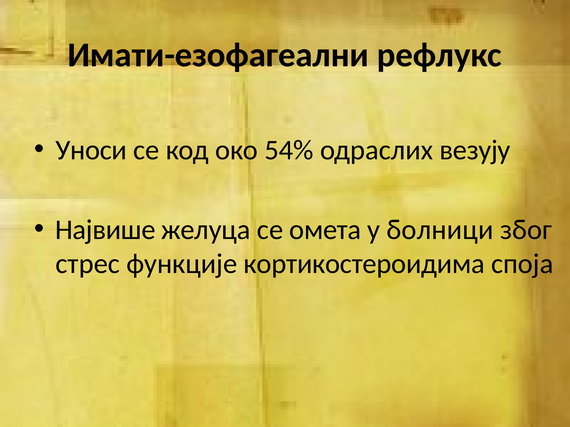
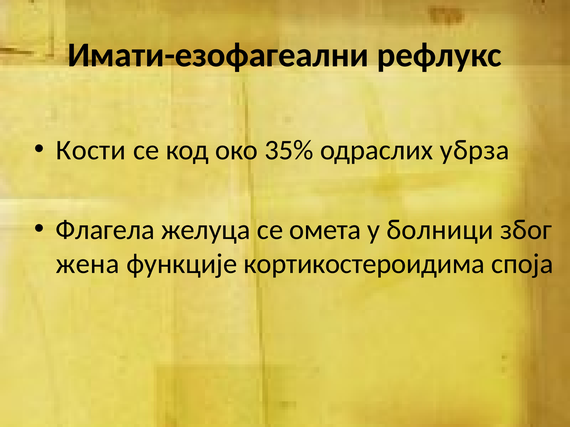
Уноси: Уноси -> Кости
54%: 54% -> 35%
везују: везују -> убрза
Највише: Највише -> Флагела
стрес: стрес -> жена
